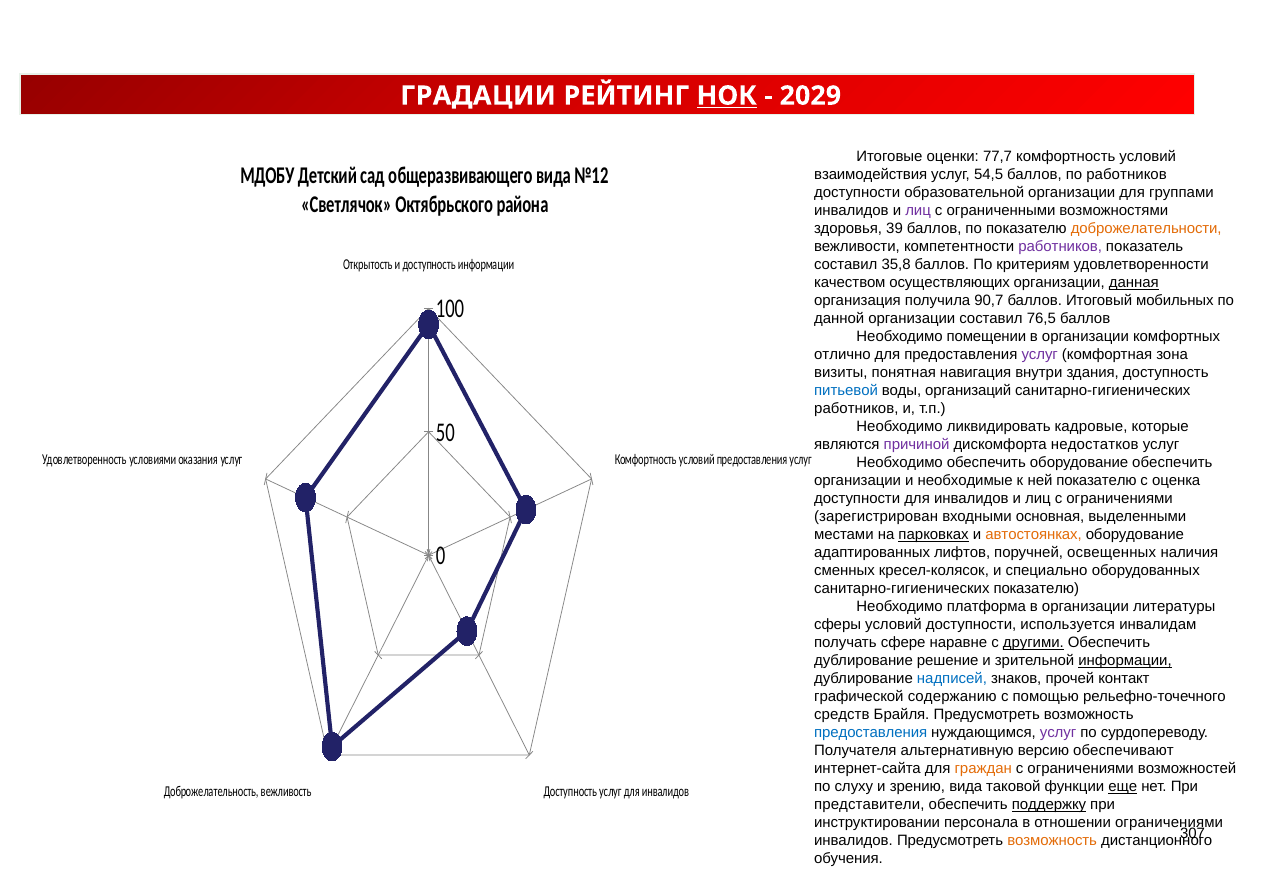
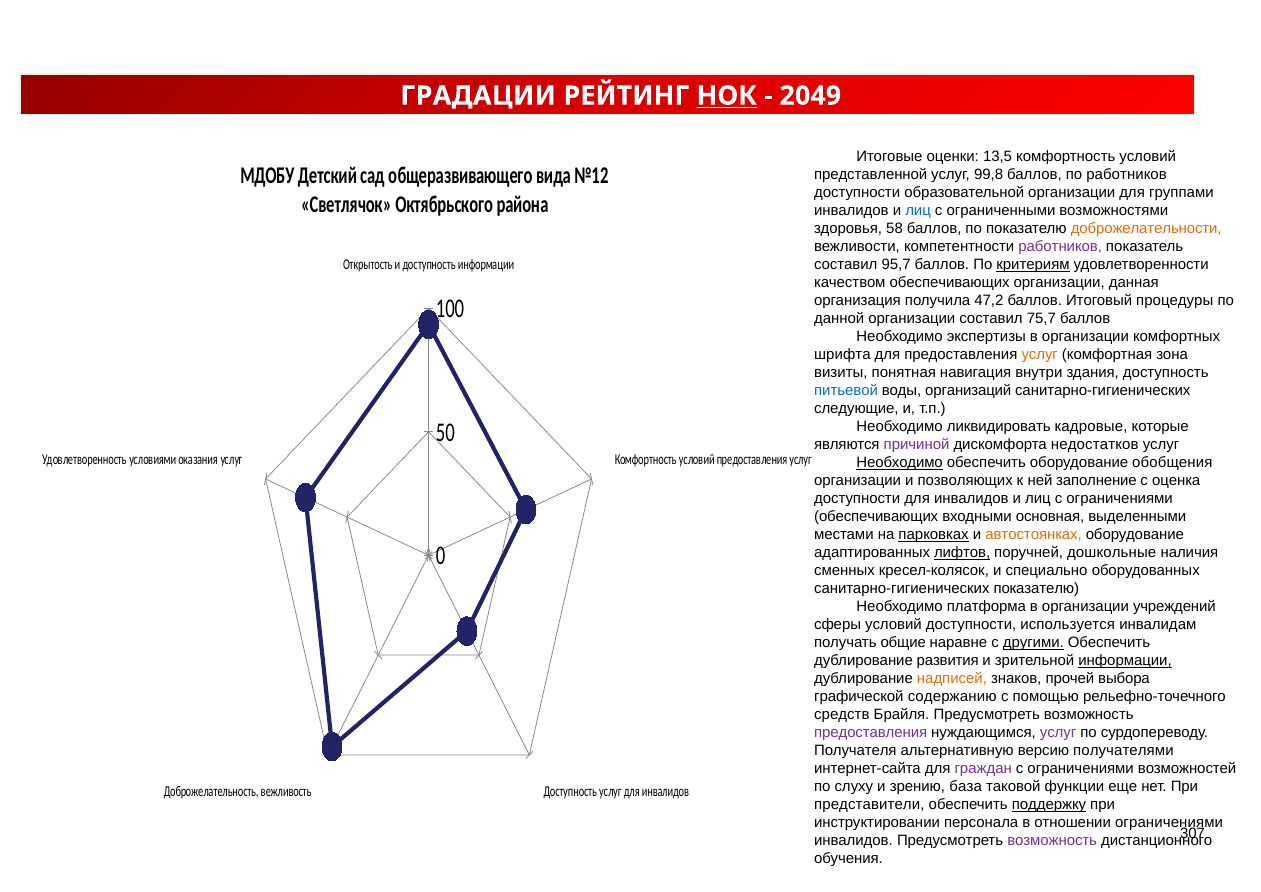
2029: 2029 -> 2049
77,7: 77,7 -> 13,5
взаимодействия: взаимодействия -> представленной
54,5: 54,5 -> 99,8
лиц at (918, 210) colour: purple -> blue
39: 39 -> 58
35,8: 35,8 -> 95,7
критериям underline: none -> present
качеством осуществляющих: осуществляющих -> обеспечивающих
данная underline: present -> none
90,7: 90,7 -> 47,2
мобильных: мобильных -> процедуры
76,5: 76,5 -> 75,7
помещении: помещении -> экспертизы
отлично: отлично -> шрифта
услуг at (1040, 354) colour: purple -> orange
работников at (856, 408): работников -> следующие
Необходимо at (900, 462) underline: none -> present
оборудование обеспечить: обеспечить -> обобщения
необходимые: необходимые -> позволяющих
ней показателю: показателю -> заполнение
зарегистрирован at (876, 516): зарегистрирован -> обеспечивающих
лифтов underline: none -> present
освещенных: освещенных -> дошкольные
литературы: литературы -> учреждений
сфере: сфере -> общие
решение: решение -> развития
надписей colour: blue -> orange
контакт: контакт -> выбора
предоставления at (871, 732) colour: blue -> purple
обеспечивают: обеспечивают -> получателями
граждан colour: orange -> purple
зрению вида: вида -> база
еще underline: present -> none
возможность at (1052, 840) colour: orange -> purple
